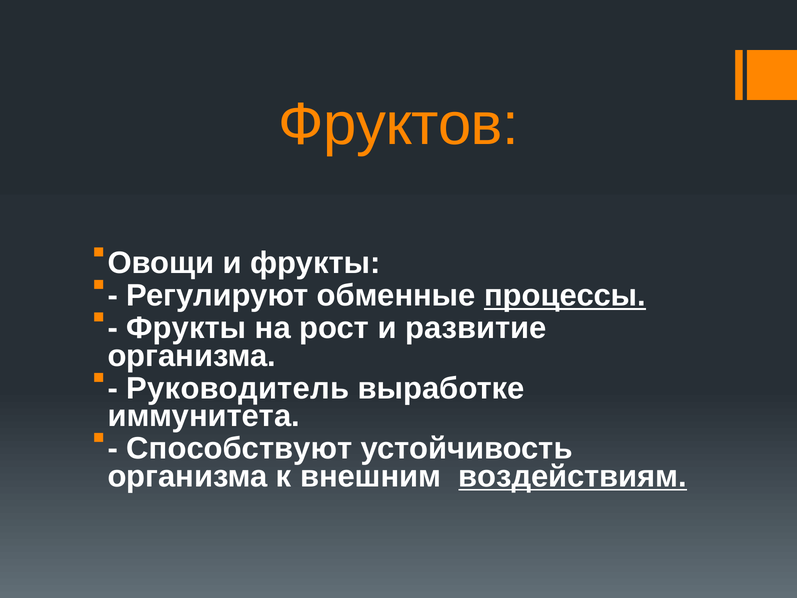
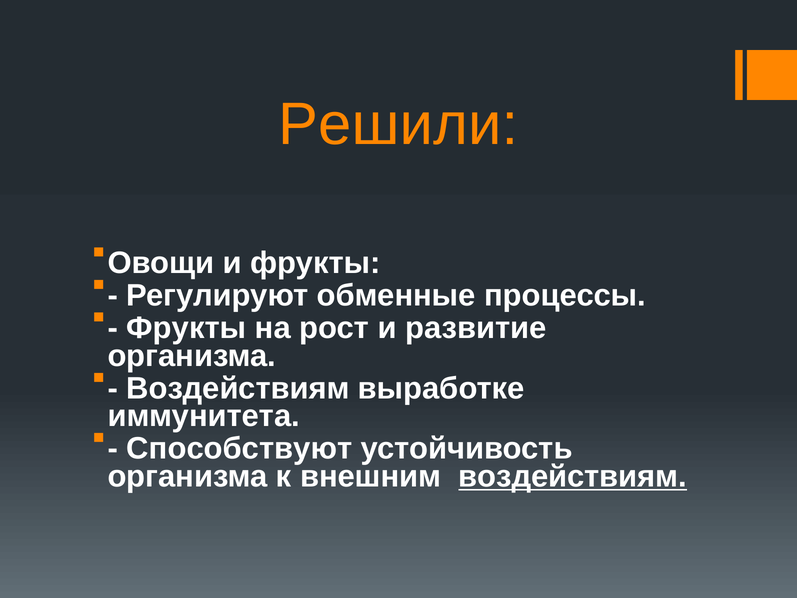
Фруктов: Фруктов -> Решили
процессы underline: present -> none
Руководитель at (238, 388): Руководитель -> Воздействиям
